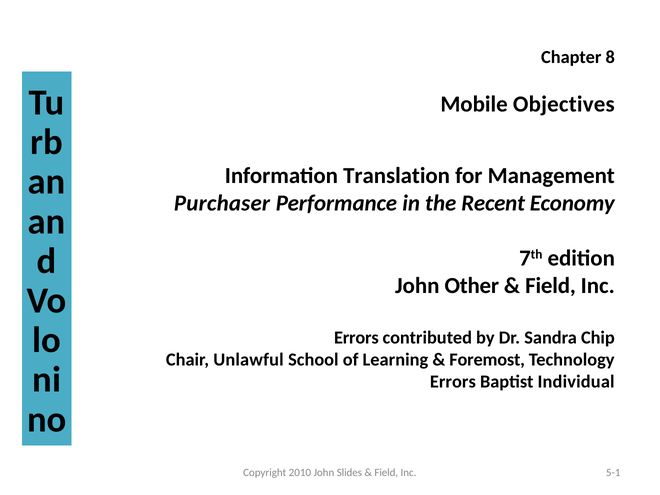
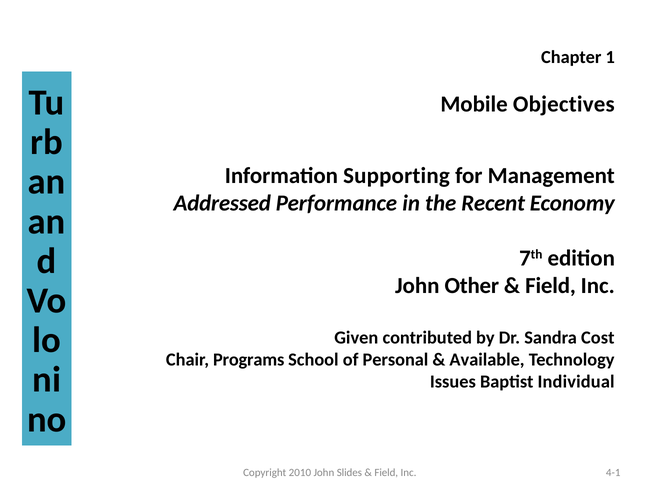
8: 8 -> 1
Translation: Translation -> Supporting
Purchaser: Purchaser -> Addressed
Errors at (356, 338): Errors -> Given
Chip: Chip -> Cost
Unlawful: Unlawful -> Programs
Learning: Learning -> Personal
Foremost: Foremost -> Available
Errors at (453, 382): Errors -> Issues
5-1: 5-1 -> 4-1
